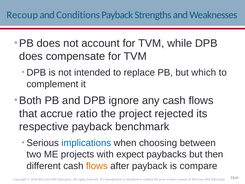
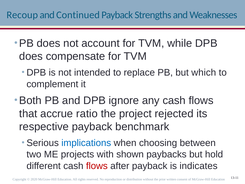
Conditions: Conditions -> Continued
expect: expect -> shown
then: then -> hold
flows at (97, 166) colour: orange -> red
compare: compare -> indicates
